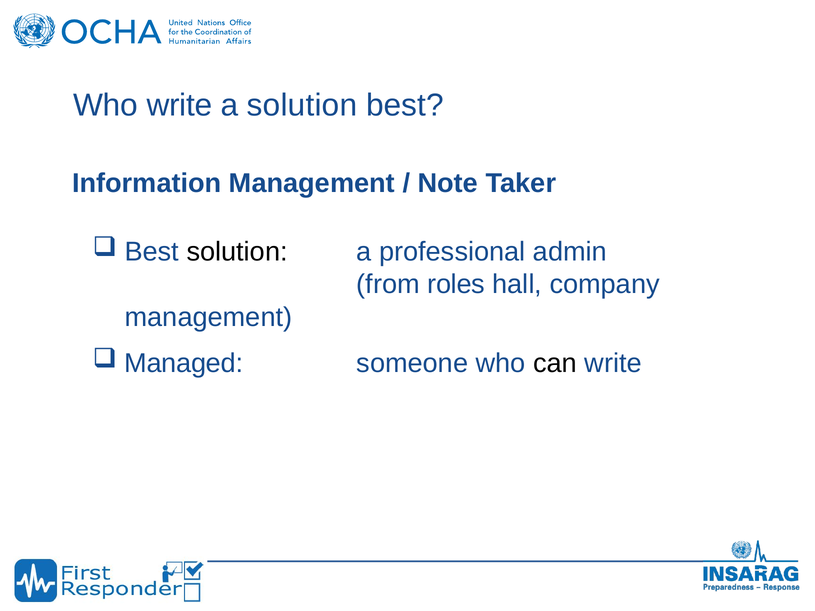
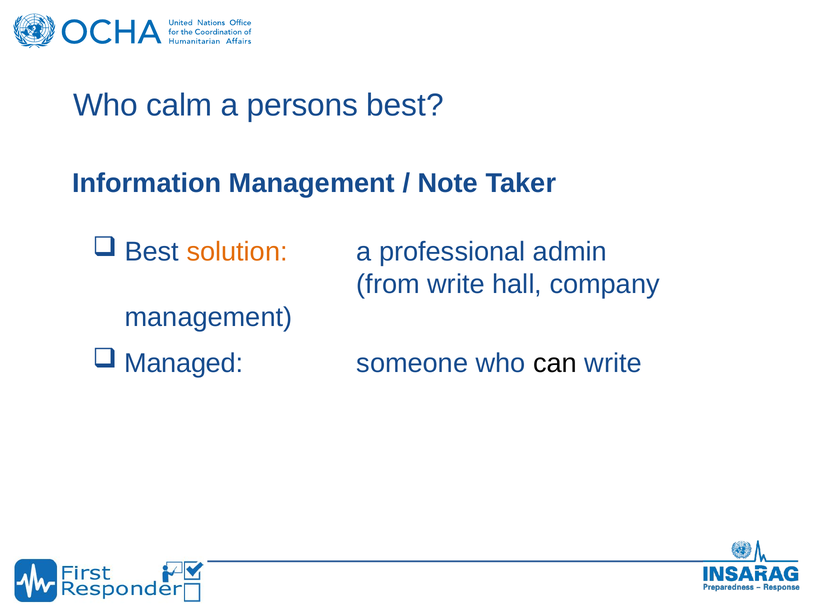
Who write: write -> calm
a solution: solution -> persons
solution at (237, 252) colour: black -> orange
from roles: roles -> write
